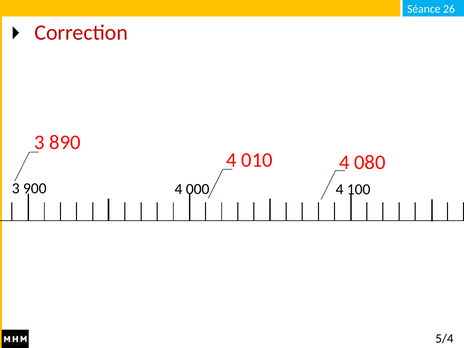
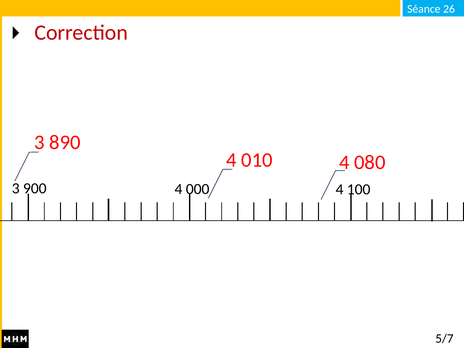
5/4: 5/4 -> 5/7
